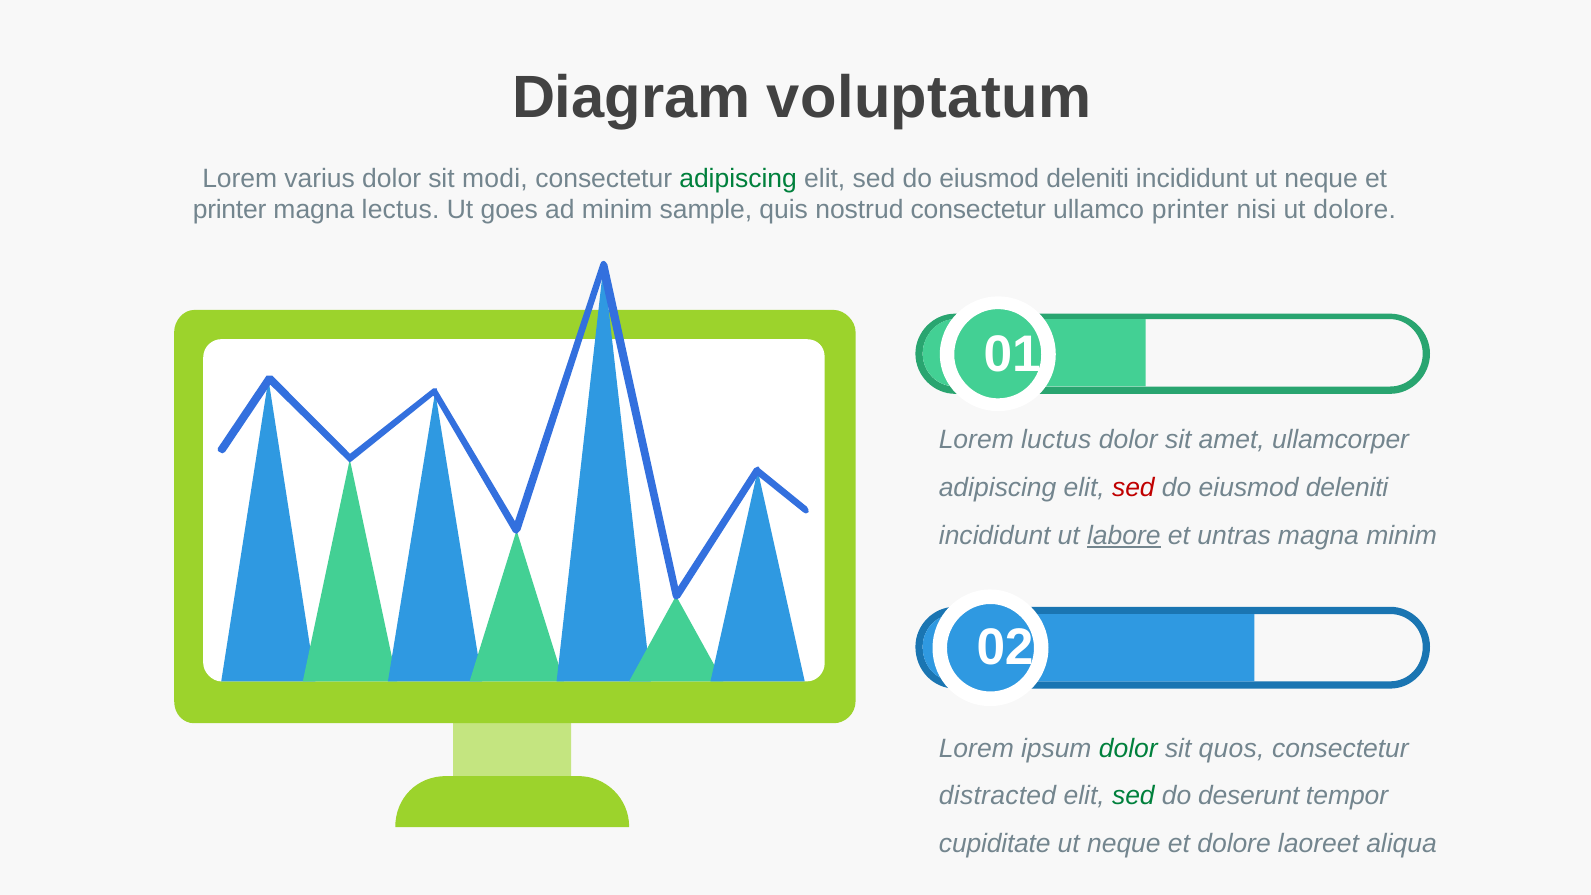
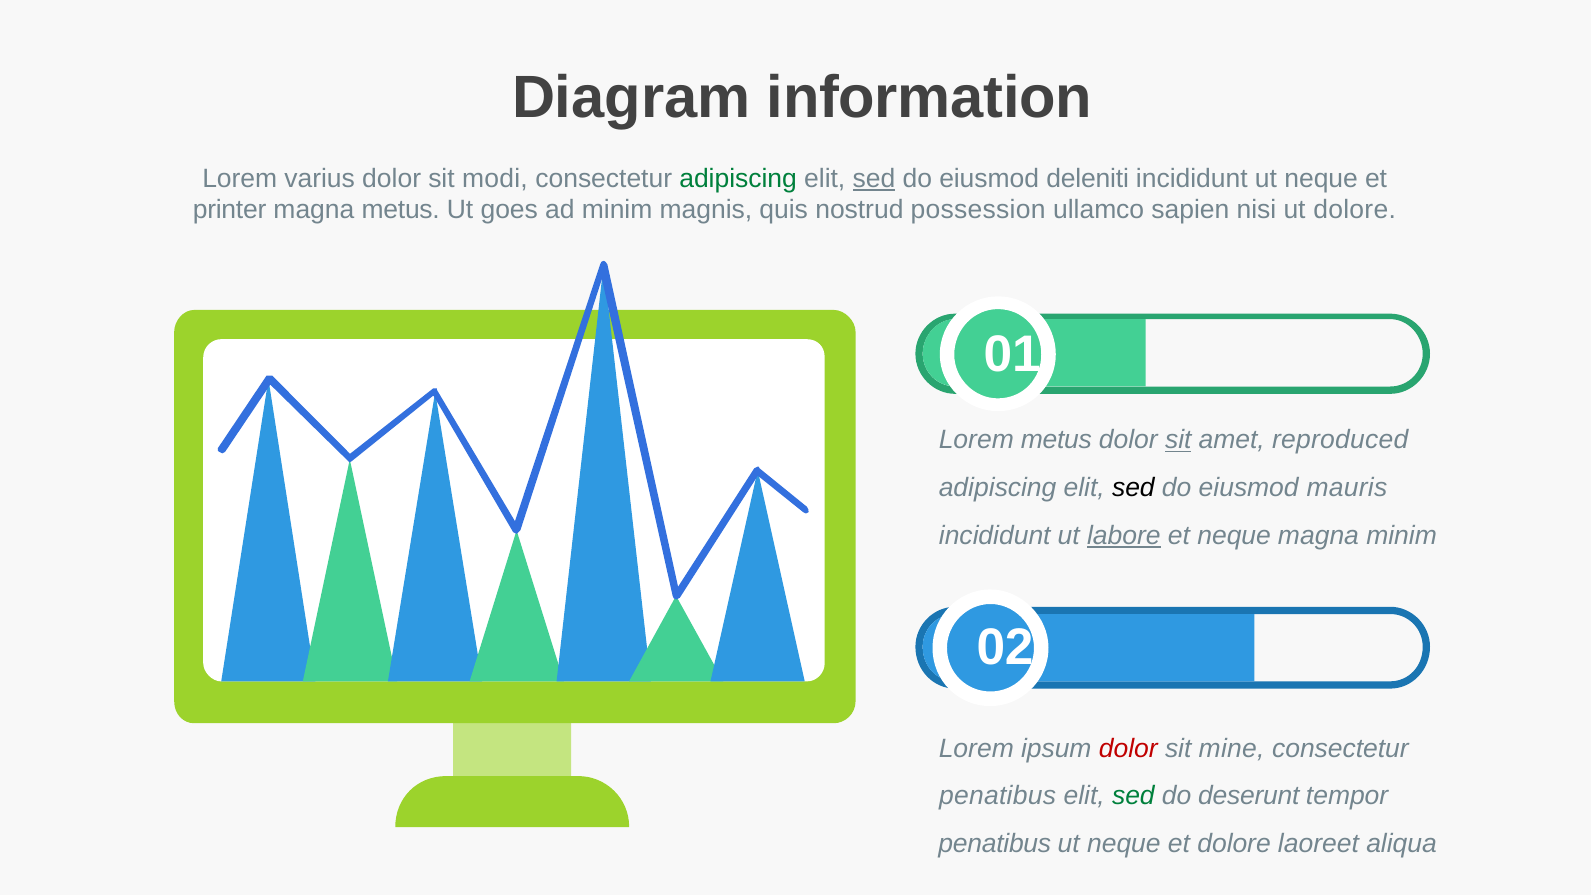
voluptatum: voluptatum -> information
sed at (874, 178) underline: none -> present
magna lectus: lectus -> metus
sample: sample -> magnis
nostrud consectetur: consectetur -> possession
ullamco printer: printer -> sapien
Lorem luctus: luctus -> metus
sit at (1178, 440) underline: none -> present
ullamcorper: ullamcorper -> reproduced
sed at (1133, 488) colour: red -> black
deleniti at (1347, 488): deleniti -> mauris
et untras: untras -> neque
dolor at (1128, 748) colour: green -> red
quos: quos -> mine
distracted at (998, 796): distracted -> penatibus
cupiditate at (995, 844): cupiditate -> penatibus
